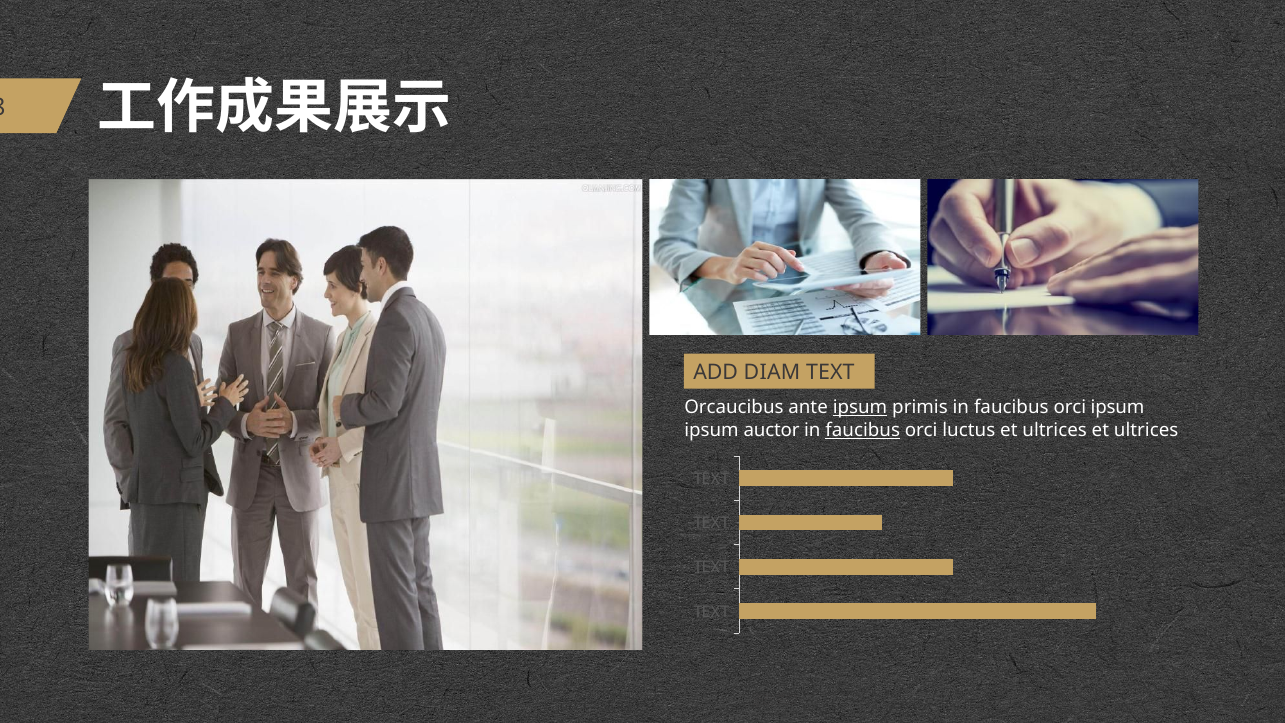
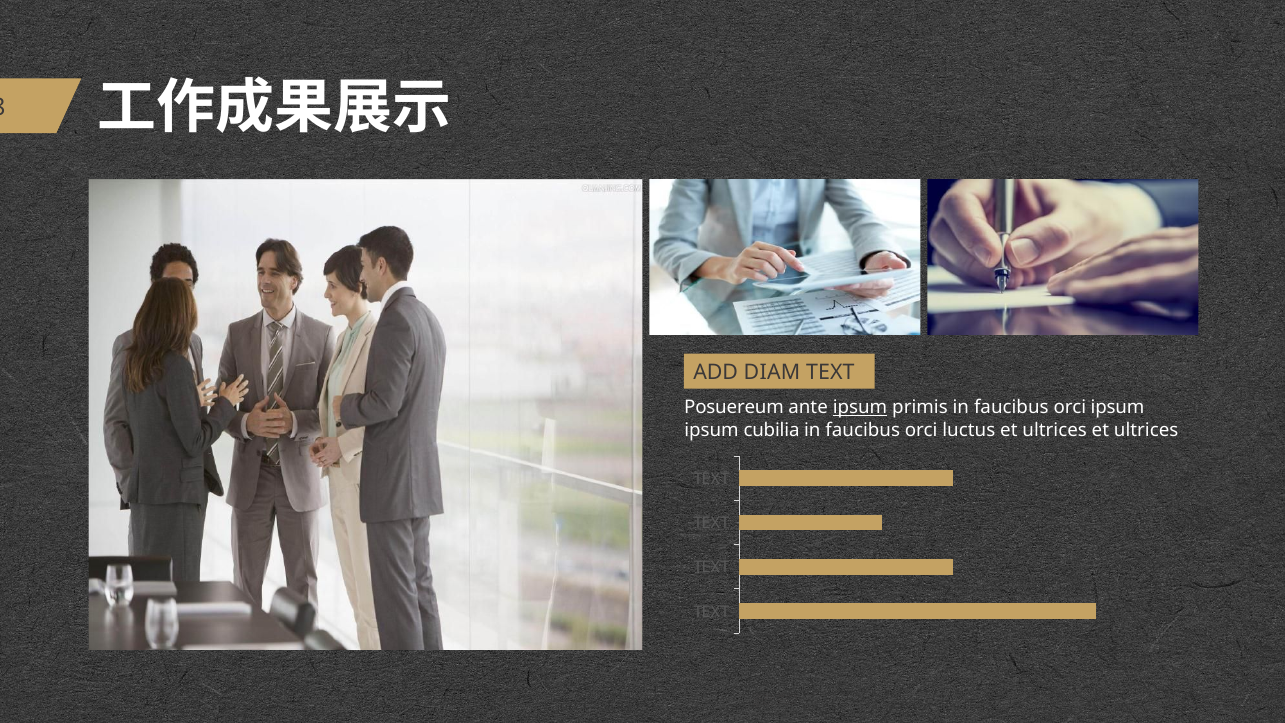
Orcaucibus: Orcaucibus -> Posuereum
auctor: auctor -> cubilia
faucibus at (863, 430) underline: present -> none
